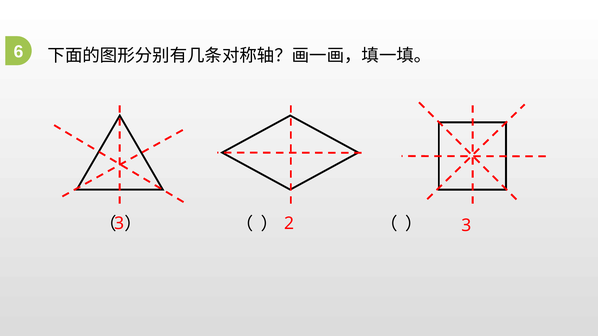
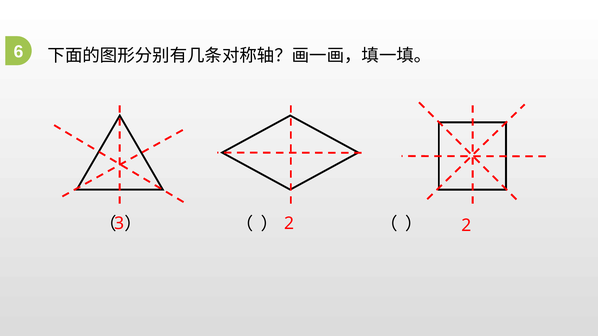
2 3: 3 -> 2
